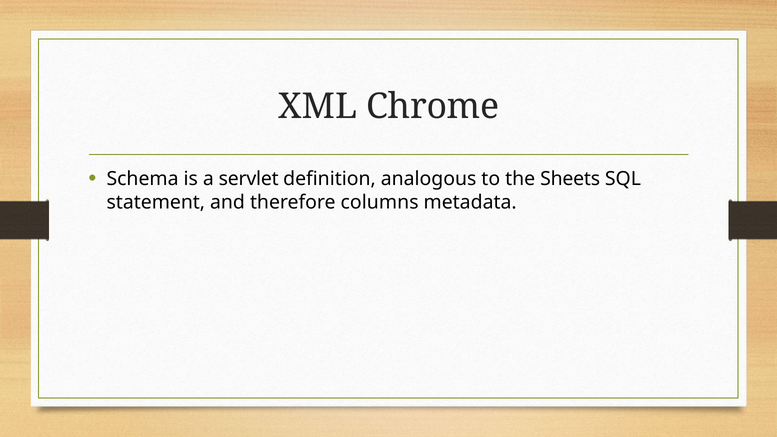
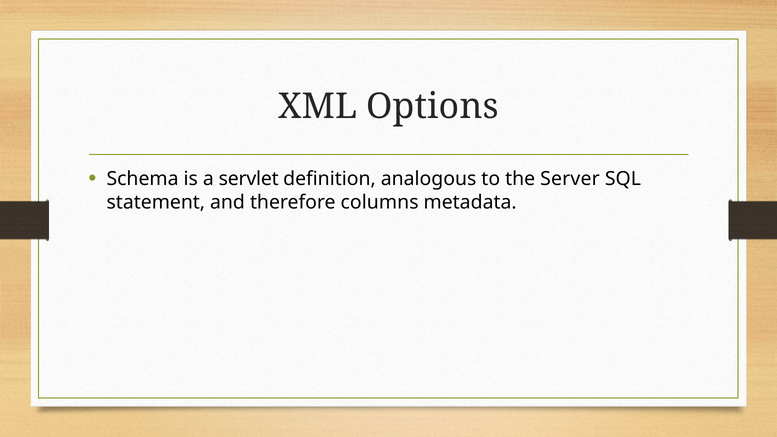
Chrome: Chrome -> Options
Sheets: Sheets -> Server
